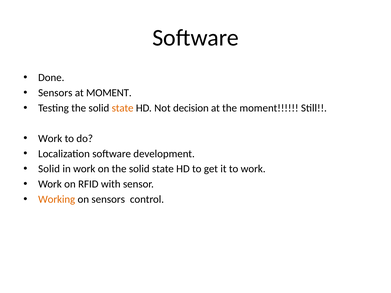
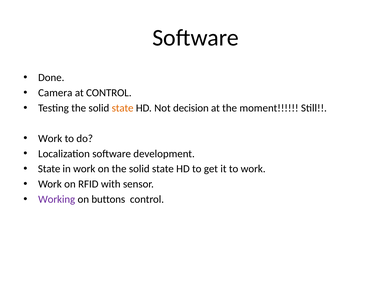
Sensors at (55, 93): Sensors -> Camera
at MOMENT: MOMENT -> CONTROL
Solid at (49, 169): Solid -> State
Working colour: orange -> purple
on sensors: sensors -> buttons
